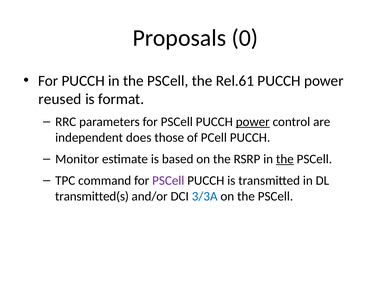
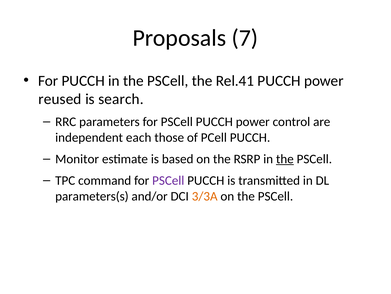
0: 0 -> 7
Rel.61: Rel.61 -> Rel.41
format: format -> search
power at (253, 121) underline: present -> none
does: does -> each
transmitted(s: transmitted(s -> parameters(s
3/3A colour: blue -> orange
